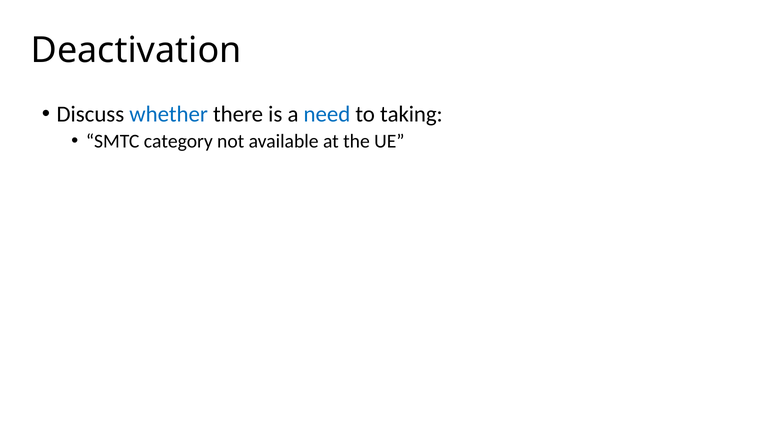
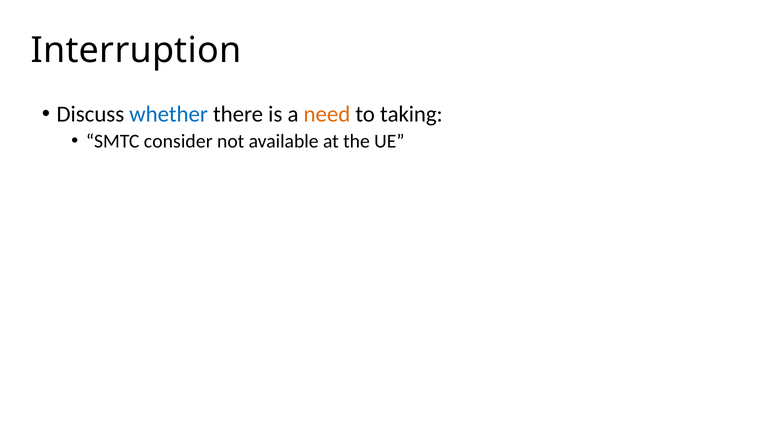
Deactivation: Deactivation -> Interruption
need colour: blue -> orange
category: category -> consider
